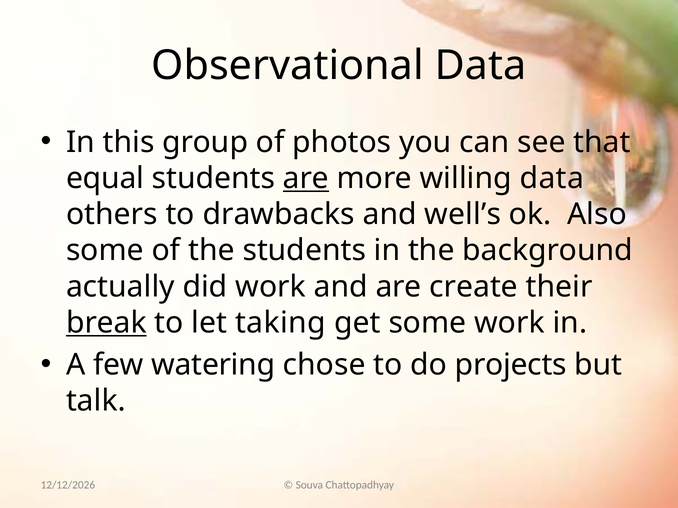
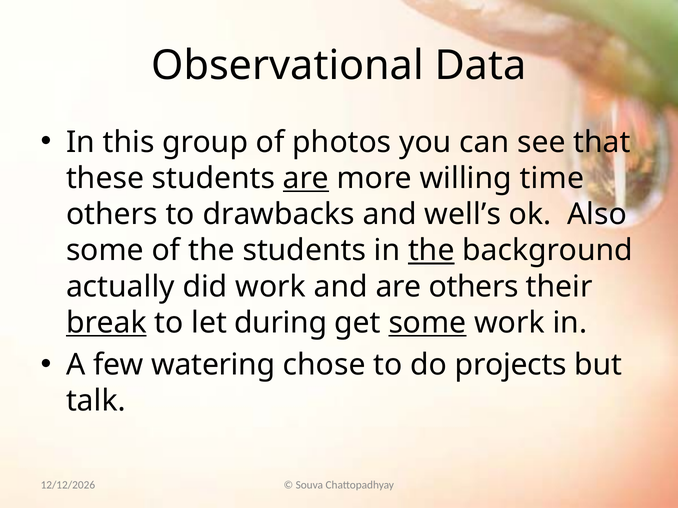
equal: equal -> these
willing data: data -> time
the at (431, 251) underline: none -> present
are create: create -> others
taking: taking -> during
some at (427, 323) underline: none -> present
